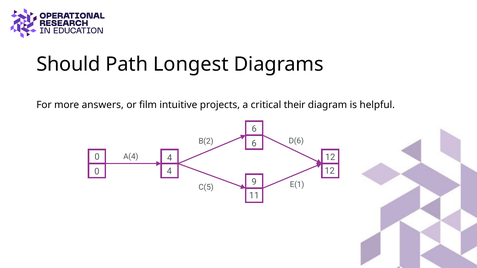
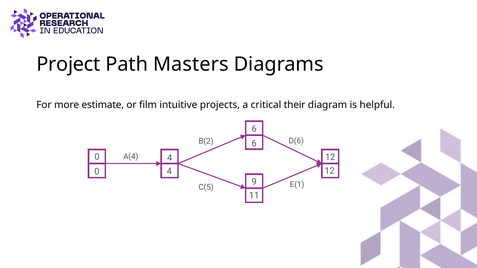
Should: Should -> Project
Longest: Longest -> Masters
answers: answers -> estimate
